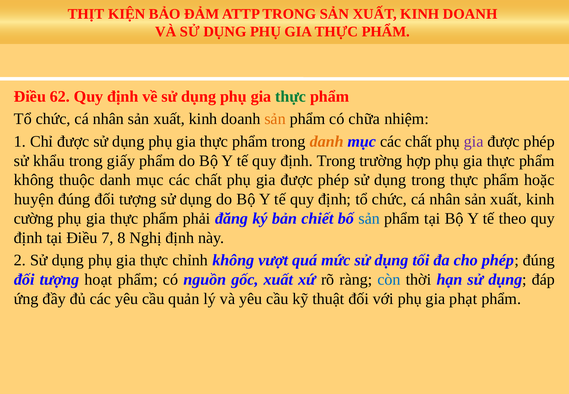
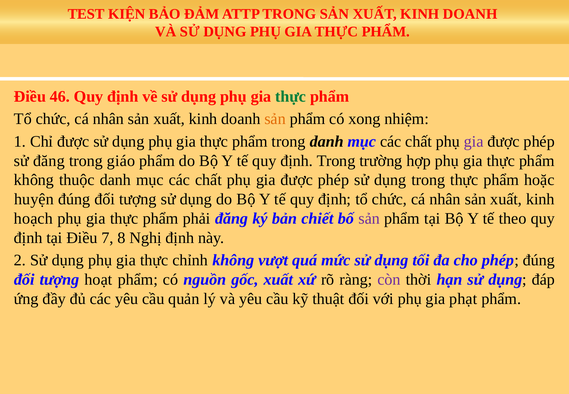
THỊT: THỊT -> TEST
62: 62 -> 46
chữa: chữa -> xong
danh at (327, 141) colour: orange -> black
sử khẩu: khẩu -> đăng
giấy: giấy -> giáo
cường: cường -> hoạch
sản at (369, 218) colour: blue -> purple
còn colour: blue -> purple
